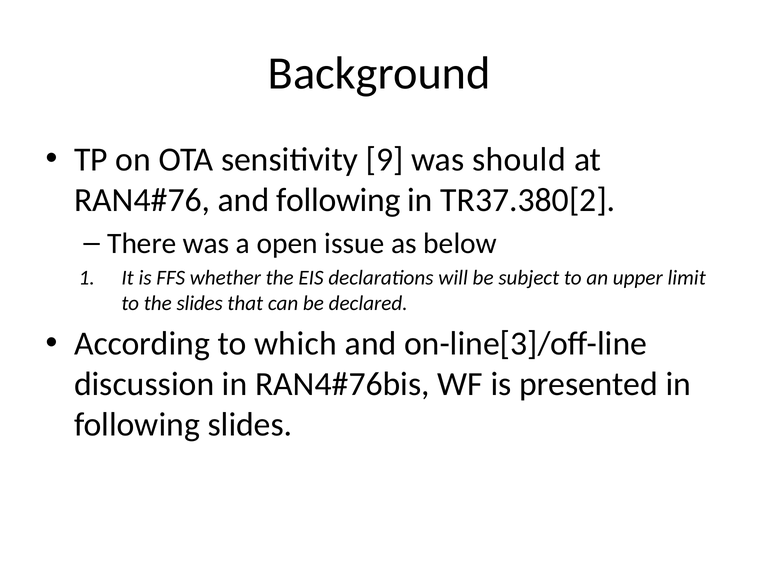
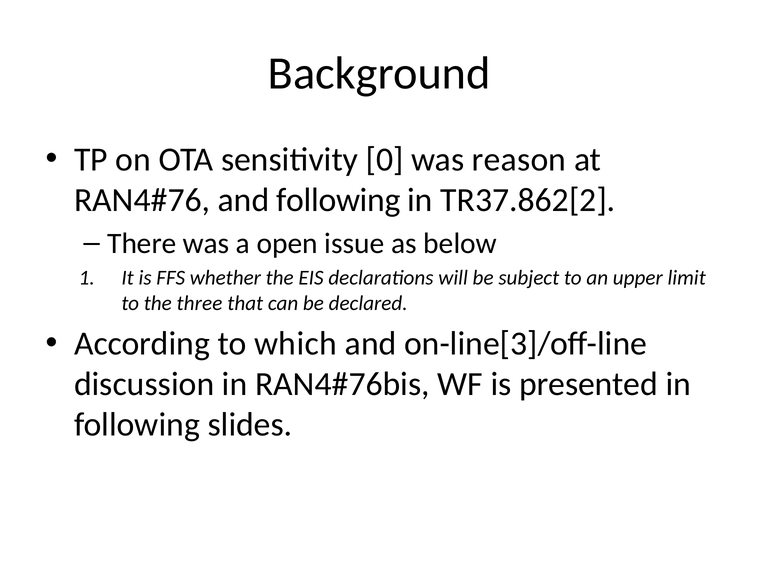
9: 9 -> 0
should: should -> reason
TR37.380[2: TR37.380[2 -> TR37.862[2
the slides: slides -> three
